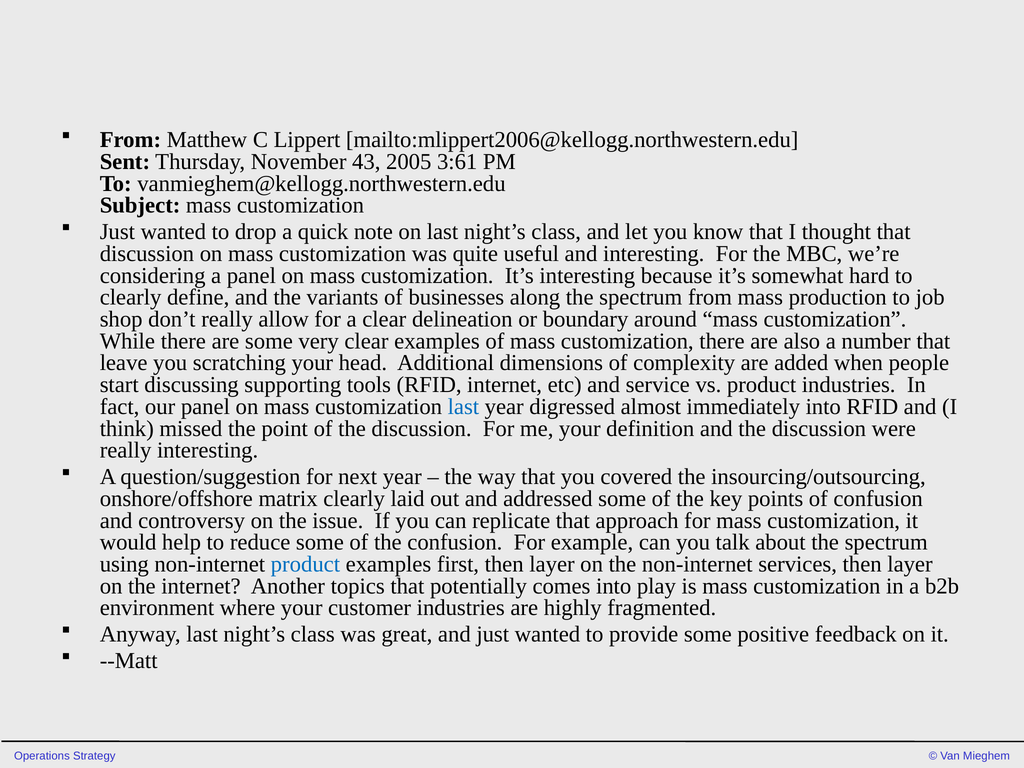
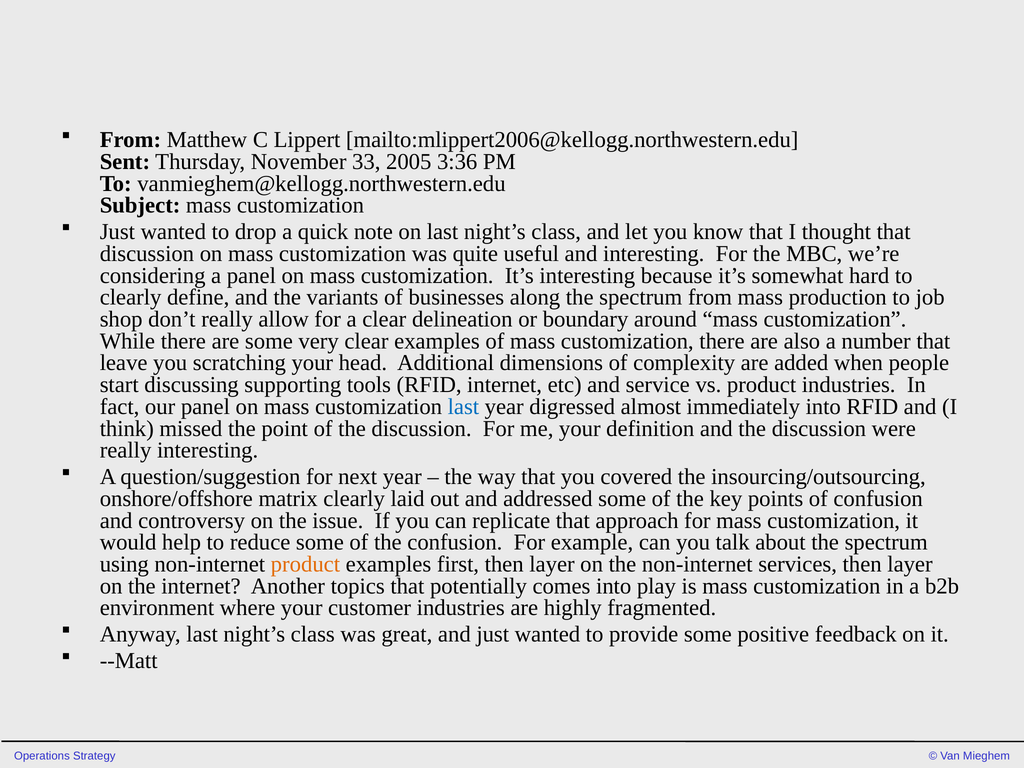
43: 43 -> 33
3:61: 3:61 -> 3:36
product at (305, 564) colour: blue -> orange
